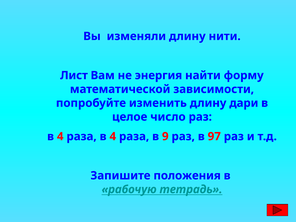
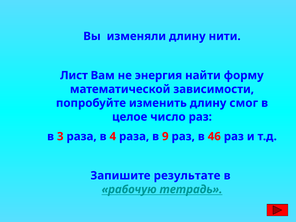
дари: дари -> смог
4 at (60, 136): 4 -> 3
97: 97 -> 46
положения: положения -> результате
